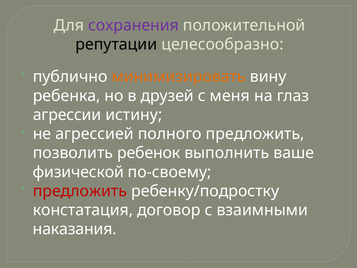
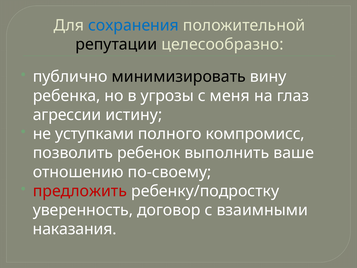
сохранения colour: purple -> blue
минимизировать colour: orange -> black
друзей: друзей -> угрозы
агрессией: агрессией -> уступками
полного предложить: предложить -> компромисс
физической: физической -> отношению
констатация: констатация -> уверенность
